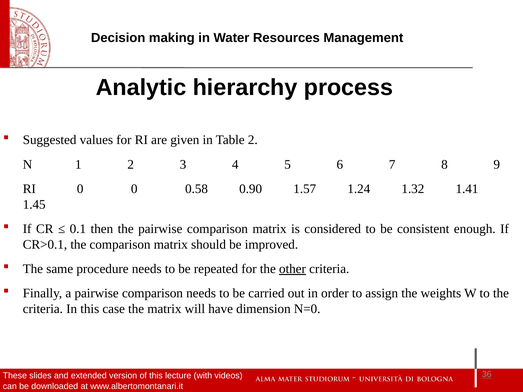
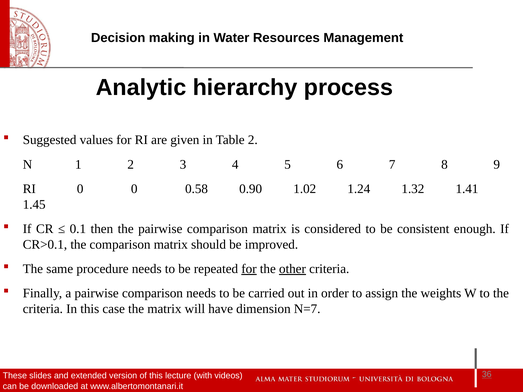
1.57: 1.57 -> 1.02
for at (249, 269) underline: none -> present
N=0: N=0 -> N=7
